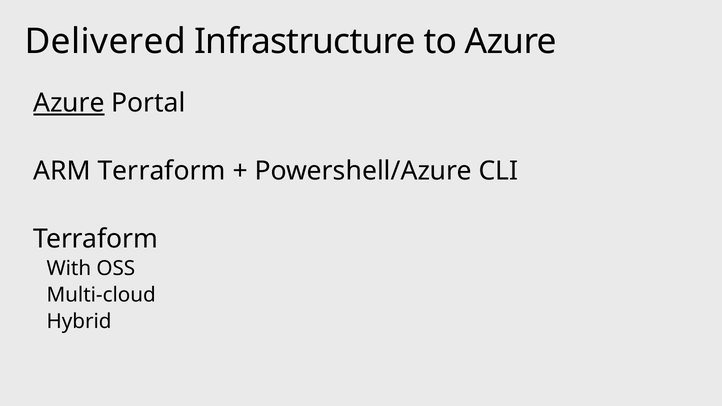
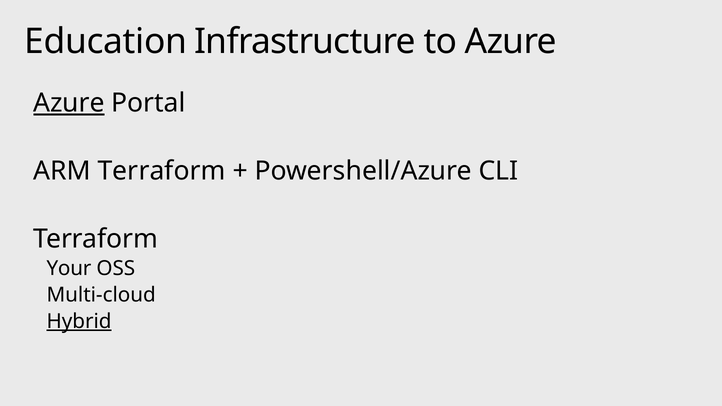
Delivered: Delivered -> Education
With: With -> Your
Hybrid underline: none -> present
